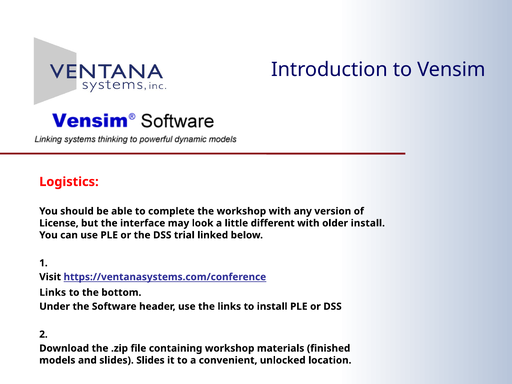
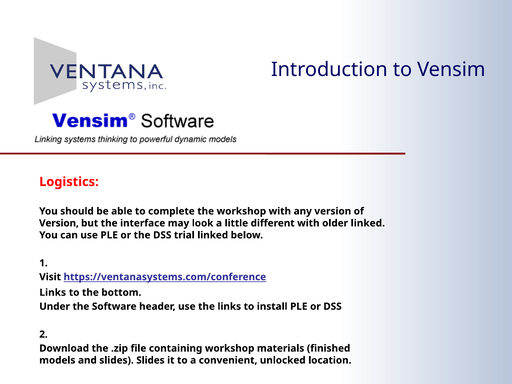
License at (59, 223): License -> Version
older install: install -> linked
